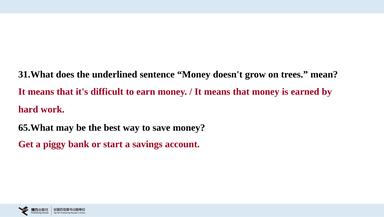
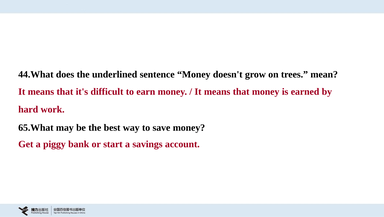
31.What: 31.What -> 44.What
